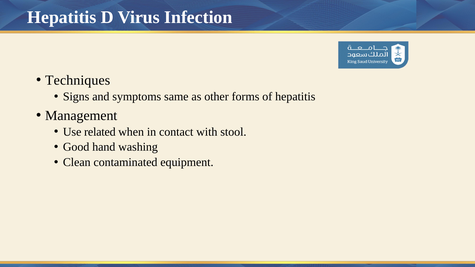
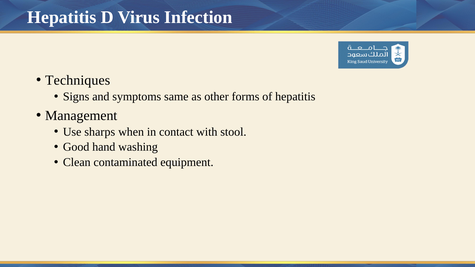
related: related -> sharps
